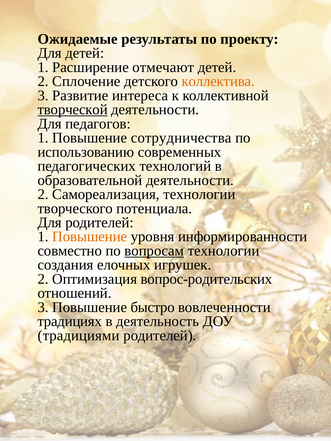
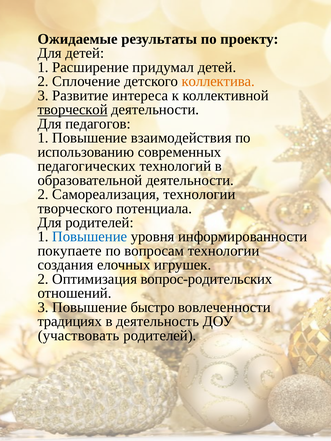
отмечают: отмечают -> придумал
сотрудничества: сотрудничества -> взаимодействия
Повышение at (90, 237) colour: orange -> blue
совместно: совместно -> покупаете
вопросам underline: present -> none
традициями: традициями -> участвовать
